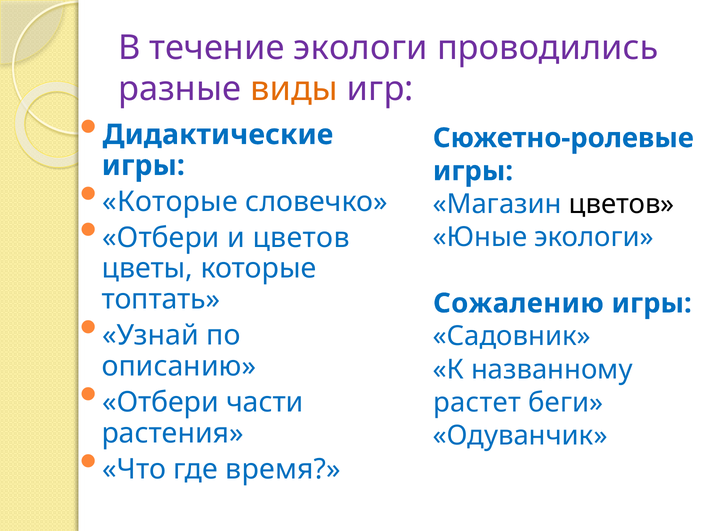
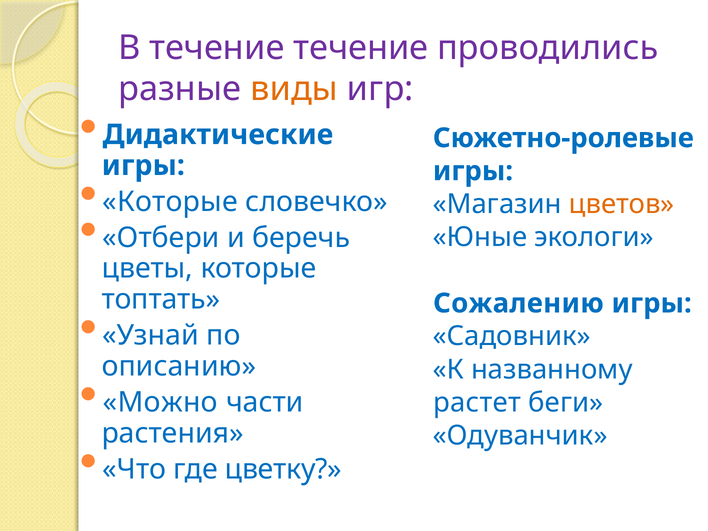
течение экологи: экологи -> течение
цветов at (622, 204) colour: black -> orange
и цветов: цветов -> беречь
Отбери at (161, 402): Отбери -> Можно
время: время -> цветку
